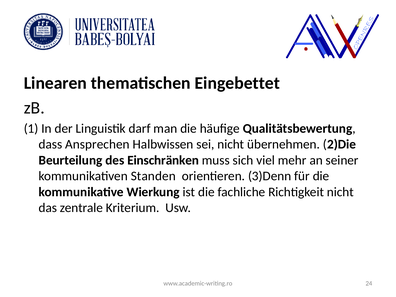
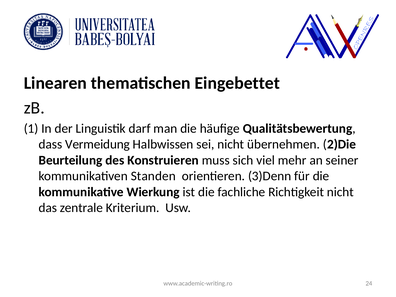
Ansprechen: Ansprechen -> Vermeidung
Einschränken: Einschränken -> Konstruieren
